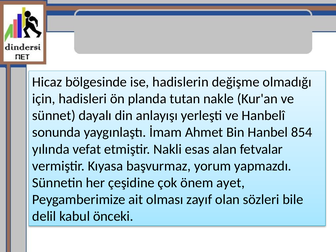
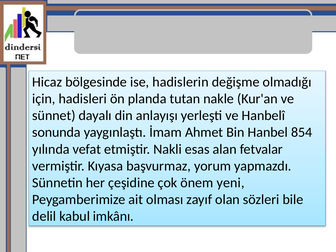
ayet: ayet -> yeni
önceki: önceki -> imkânı
